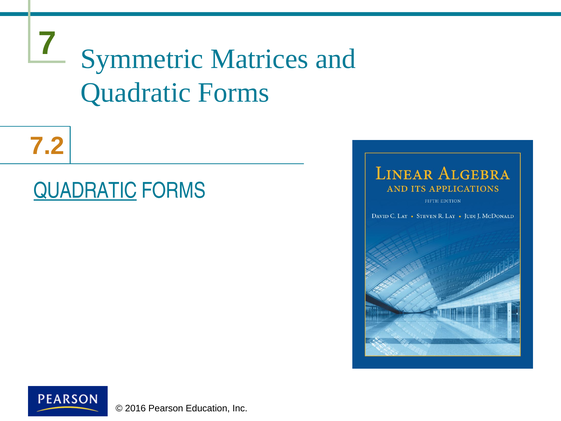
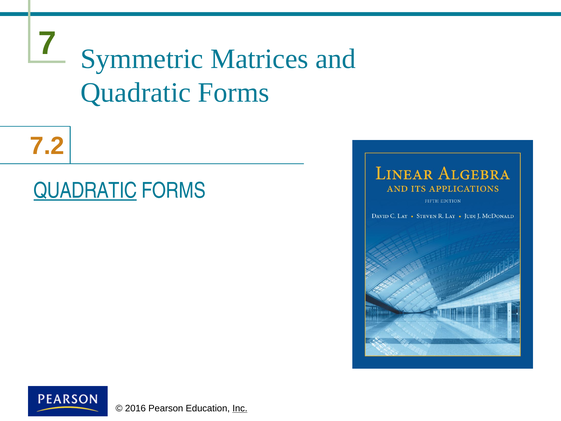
Inc underline: none -> present
